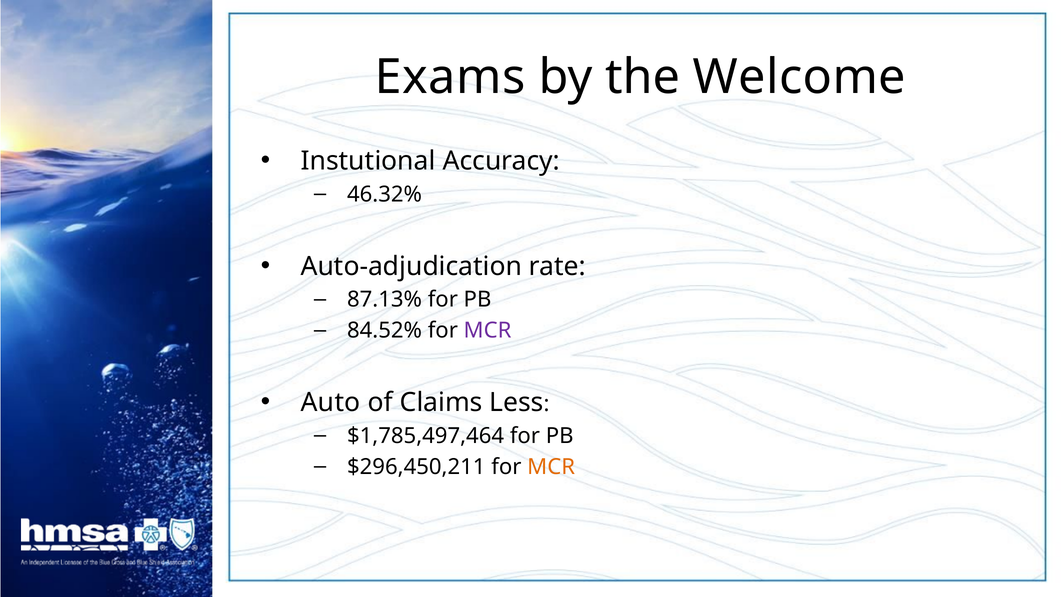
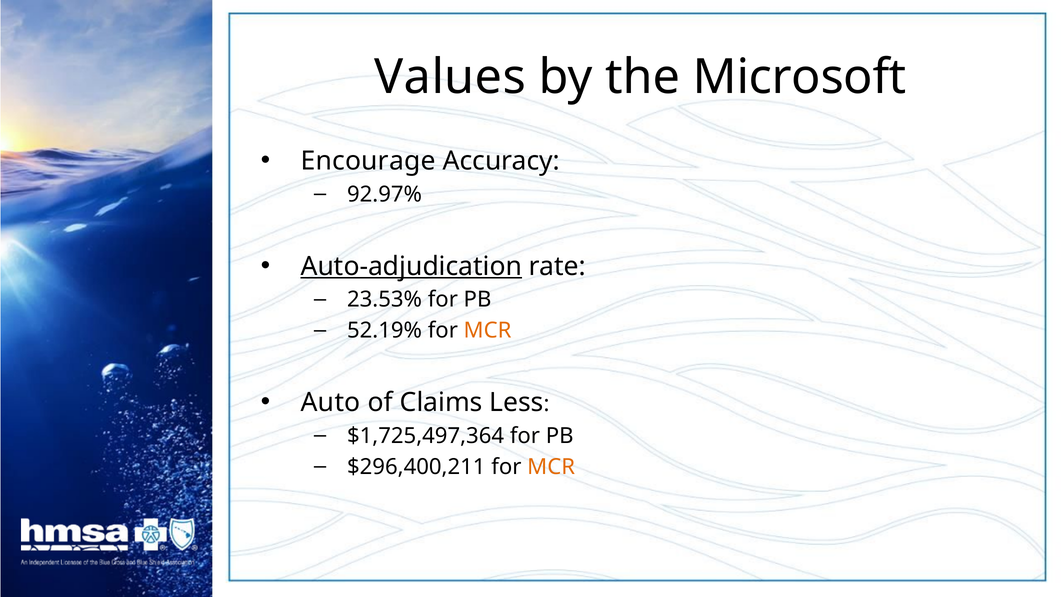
Exams: Exams -> Values
Welcome: Welcome -> Microsoft
Instutional: Instutional -> Encourage
46.32%: 46.32% -> 92.97%
Auto-adjudication underline: none -> present
87.13%: 87.13% -> 23.53%
84.52%: 84.52% -> 52.19%
MCR at (488, 330) colour: purple -> orange
$1,785,497,464: $1,785,497,464 -> $1,725,497,364
$296,450,211: $296,450,211 -> $296,400,211
